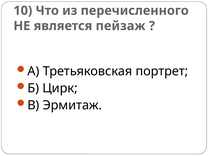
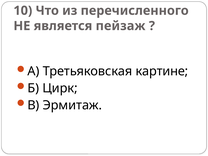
портрет: портрет -> картине
